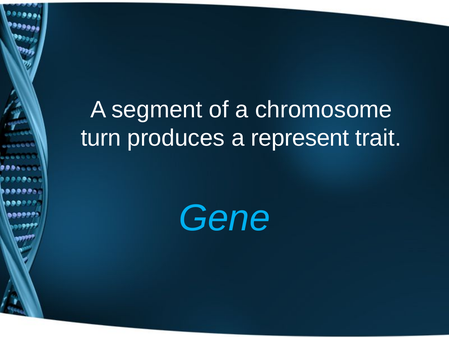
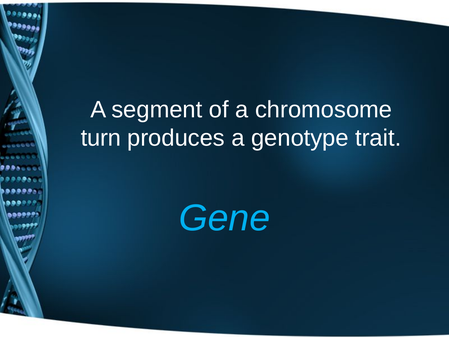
represent: represent -> genotype
